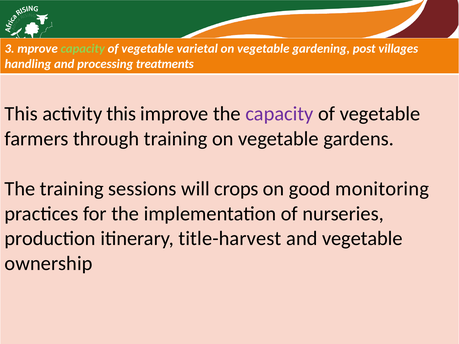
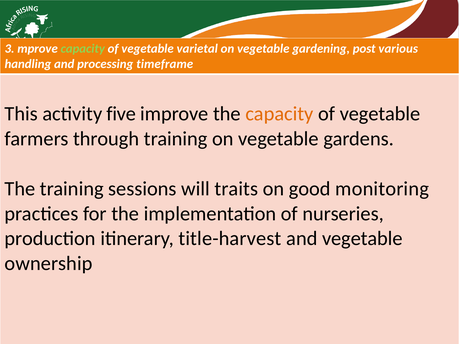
villages: villages -> various
treatments: treatments -> timeframe
activity this: this -> five
capacity at (279, 114) colour: purple -> orange
crops: crops -> traits
